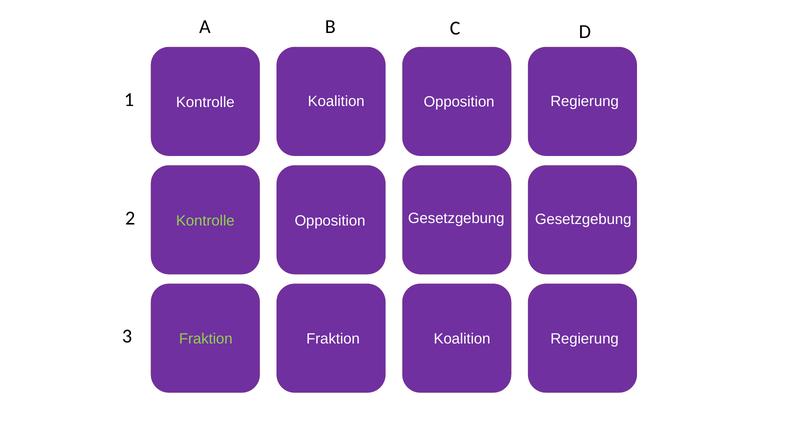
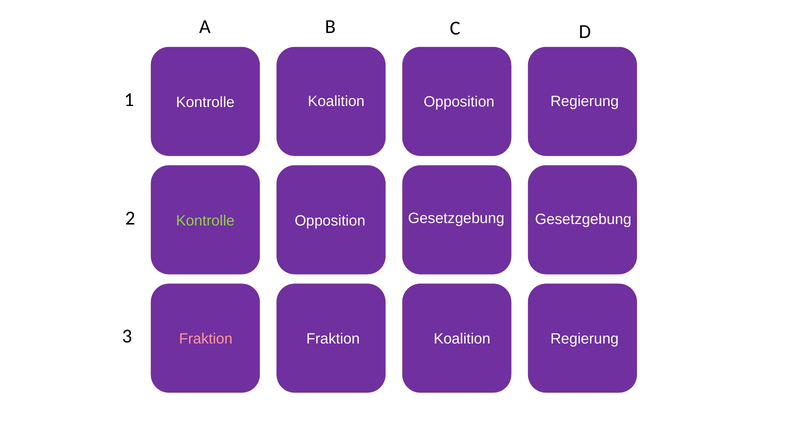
Fraktion at (206, 339) colour: light green -> pink
